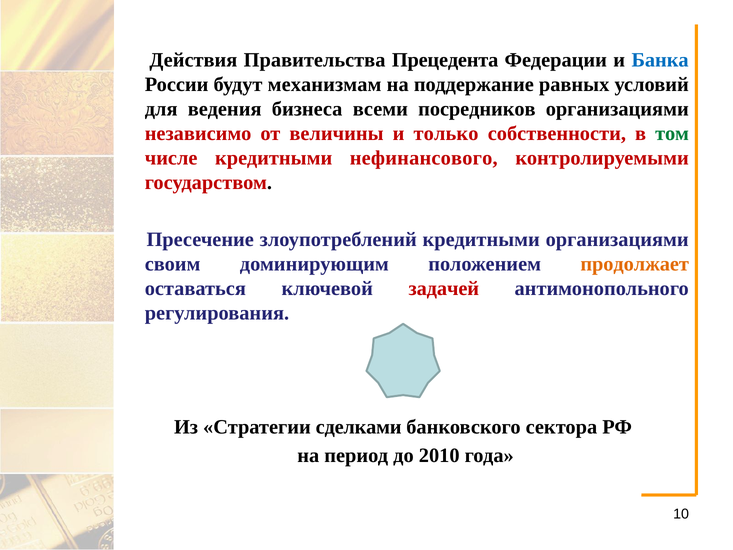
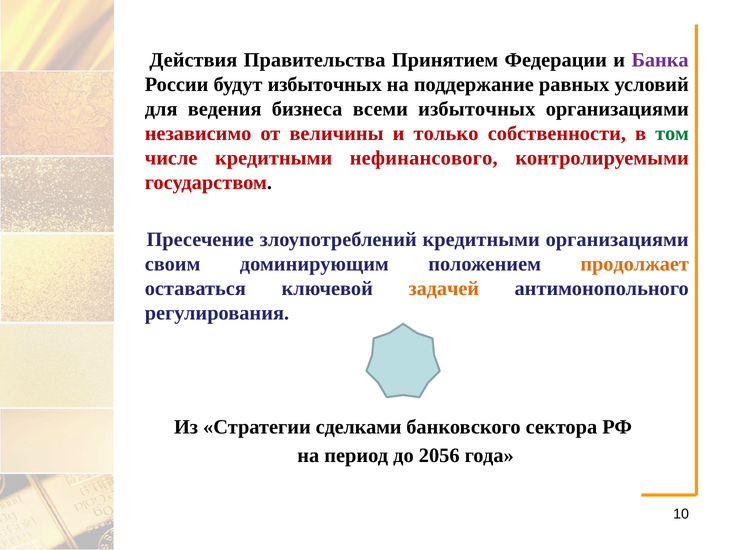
Прецедента: Прецедента -> Принятием
Банка colour: blue -> purple
будут механизмам: механизмам -> избыточных
всеми посредников: посредников -> избыточных
задачей colour: red -> orange
2010: 2010 -> 2056
